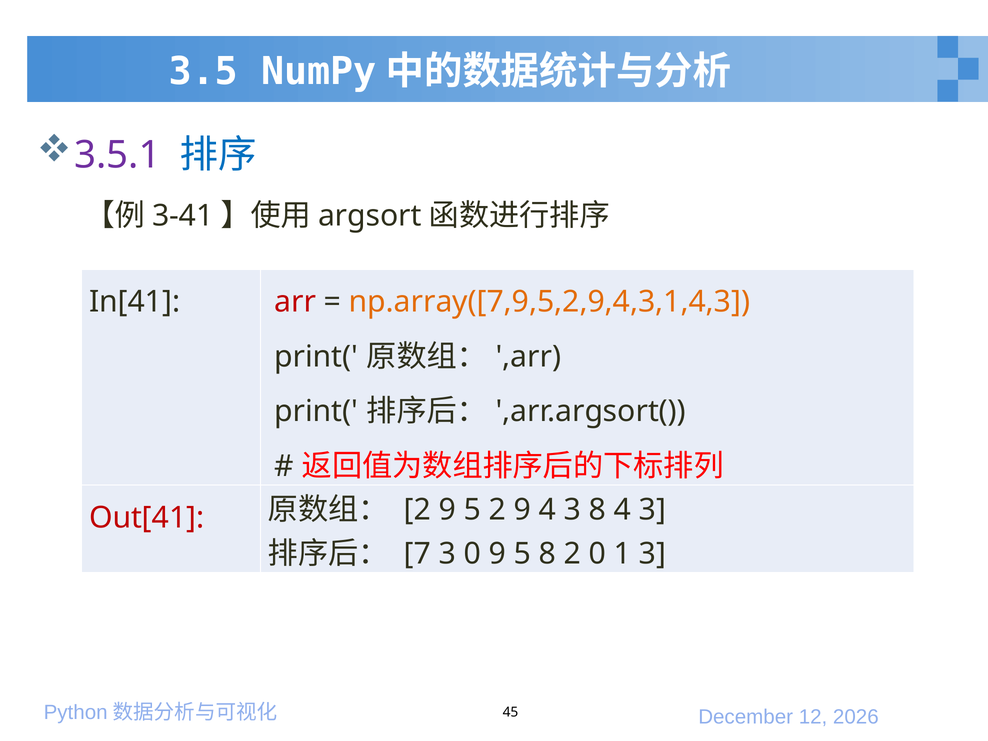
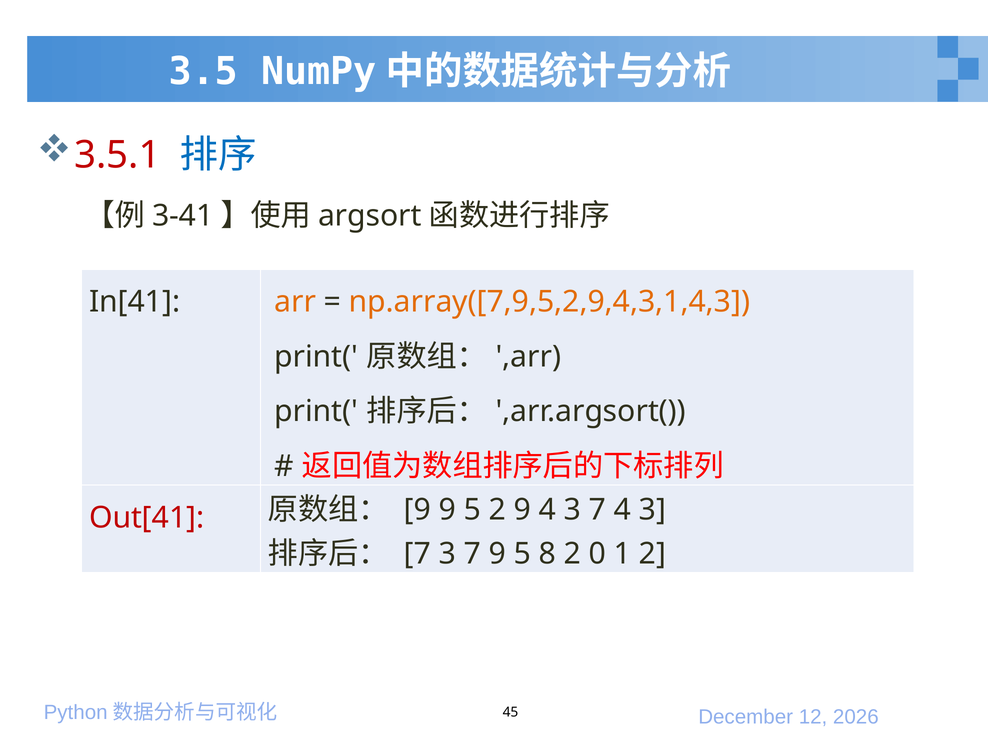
3.5.1 colour: purple -> red
arr colour: red -> orange
2 at (417, 510): 2 -> 9
4 3 8: 8 -> 7
7 3 0: 0 -> 7
1 3: 3 -> 2
